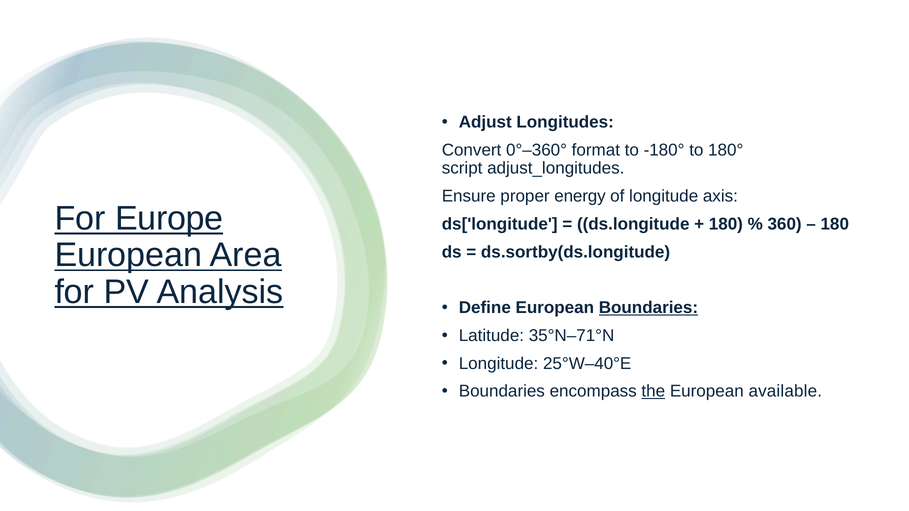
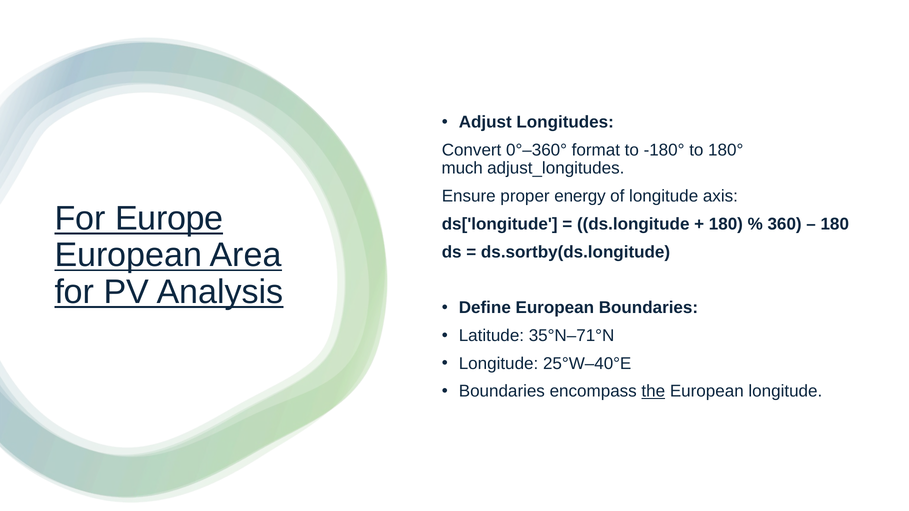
script: script -> much
Boundaries at (648, 308) underline: present -> none
European available: available -> longitude
